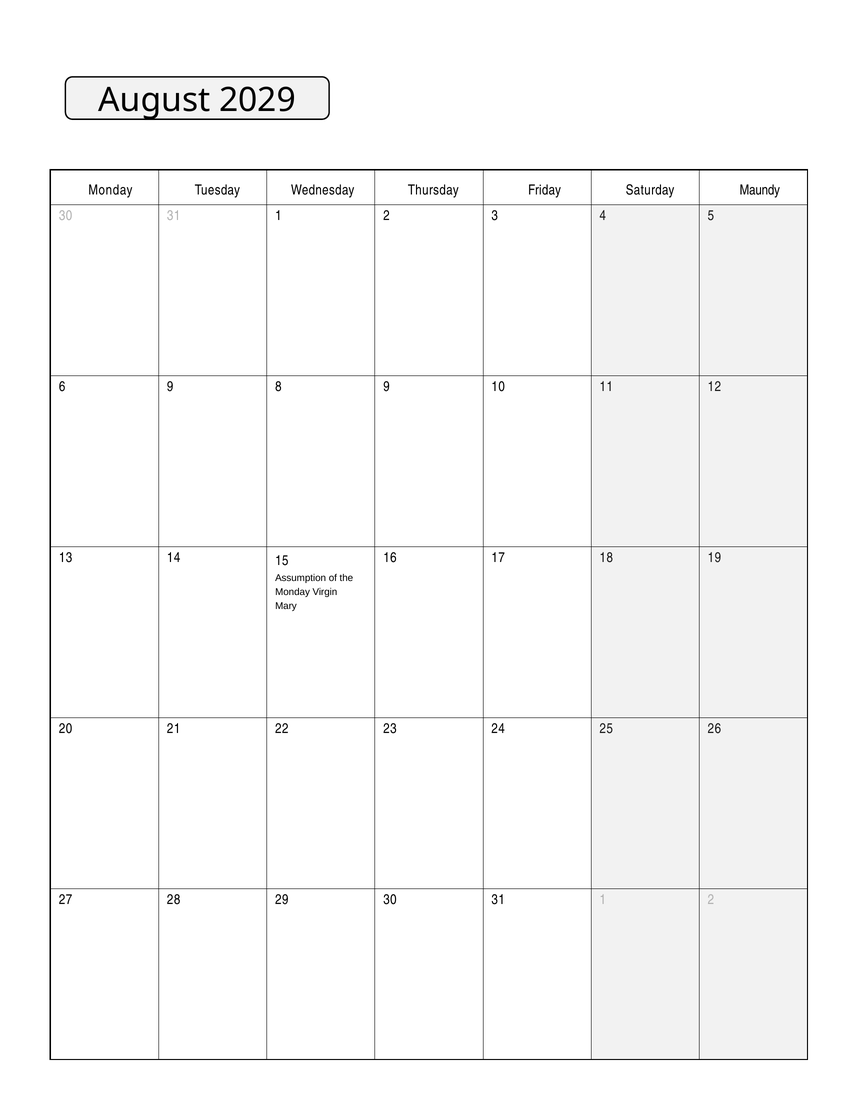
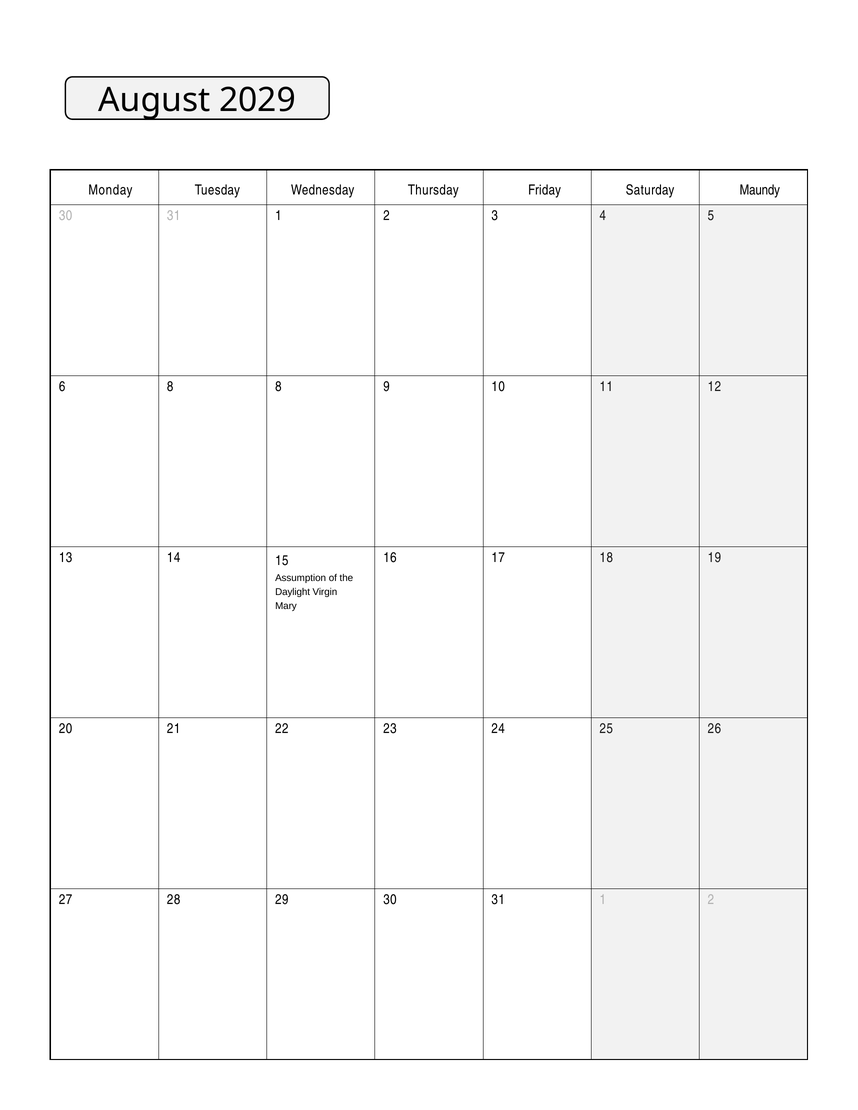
6 9: 9 -> 8
Monday at (293, 592): Monday -> Daylight
